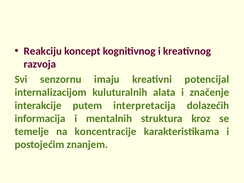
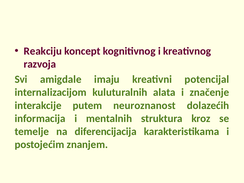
senzornu: senzornu -> amigdale
interpretacija: interpretacija -> neuroznanost
koncentracije: koncentracije -> diferencijacija
